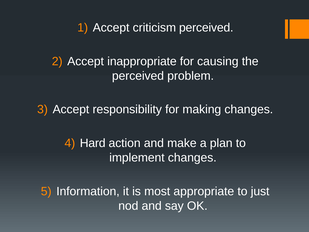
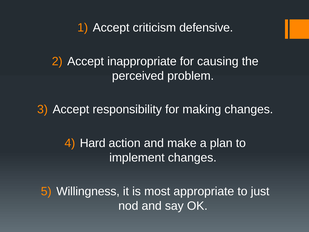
criticism perceived: perceived -> defensive
Information: Information -> Willingness
